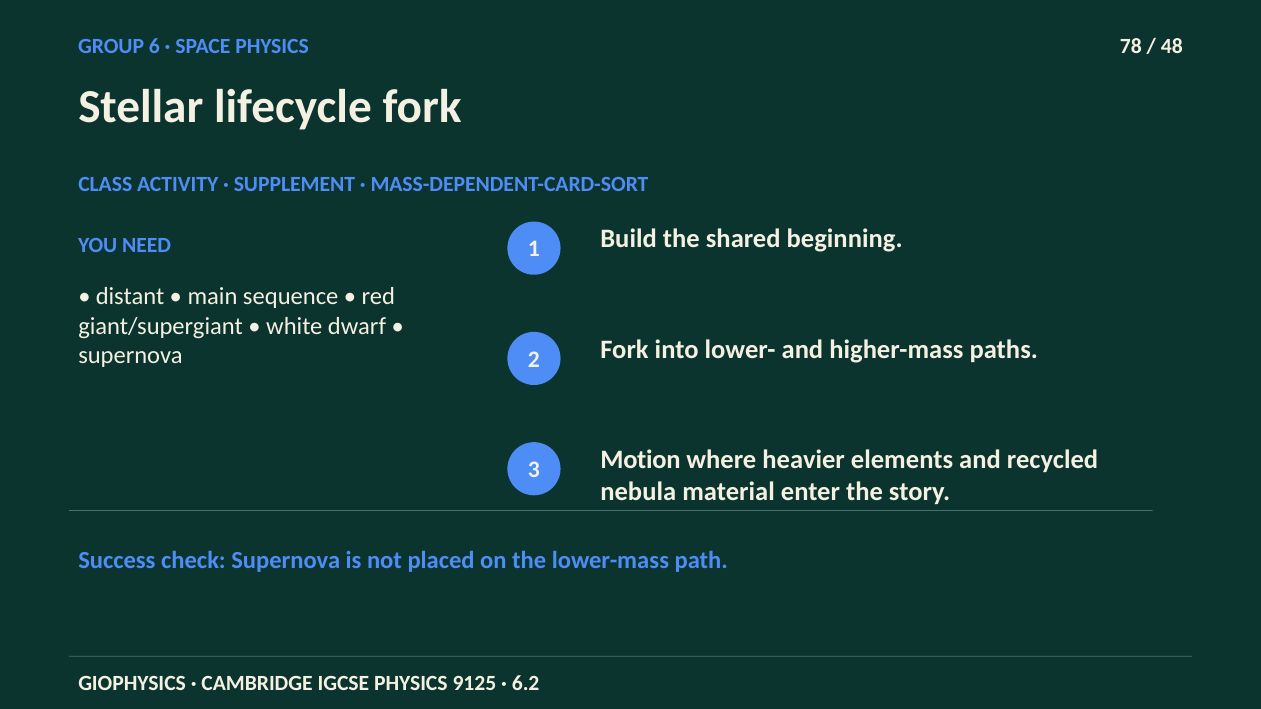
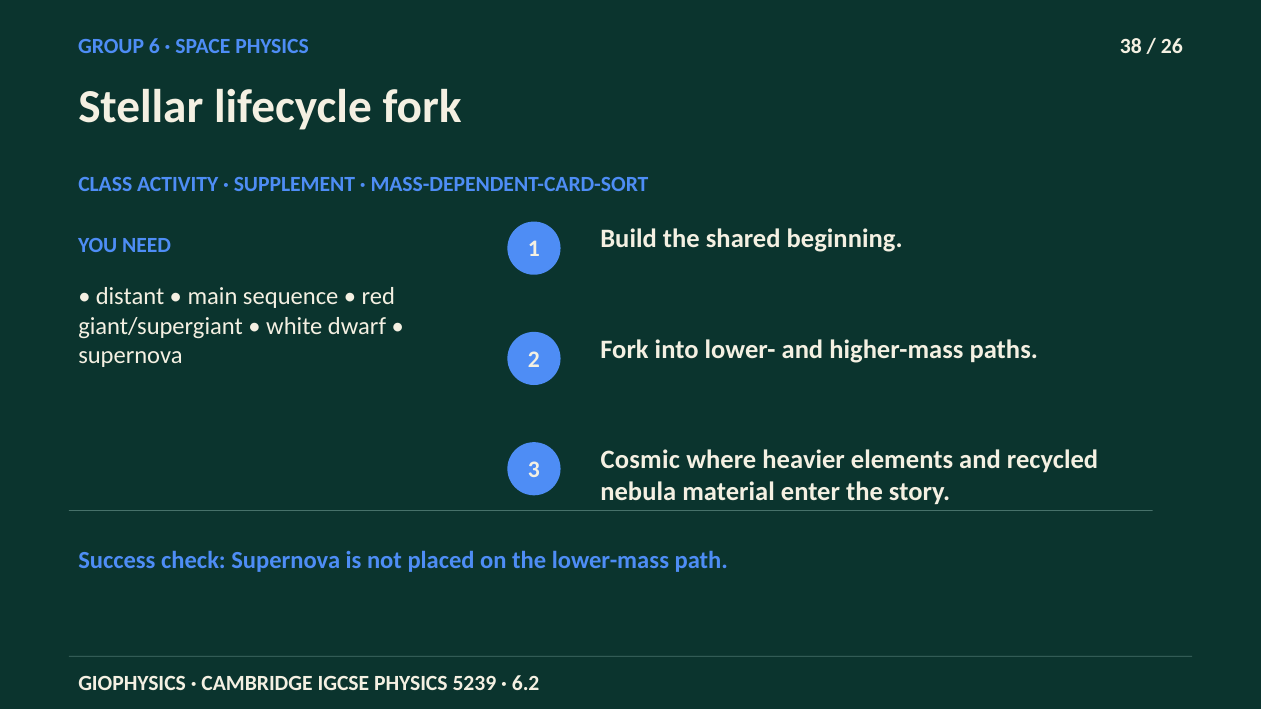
78: 78 -> 38
48: 48 -> 26
Motion: Motion -> Cosmic
9125: 9125 -> 5239
